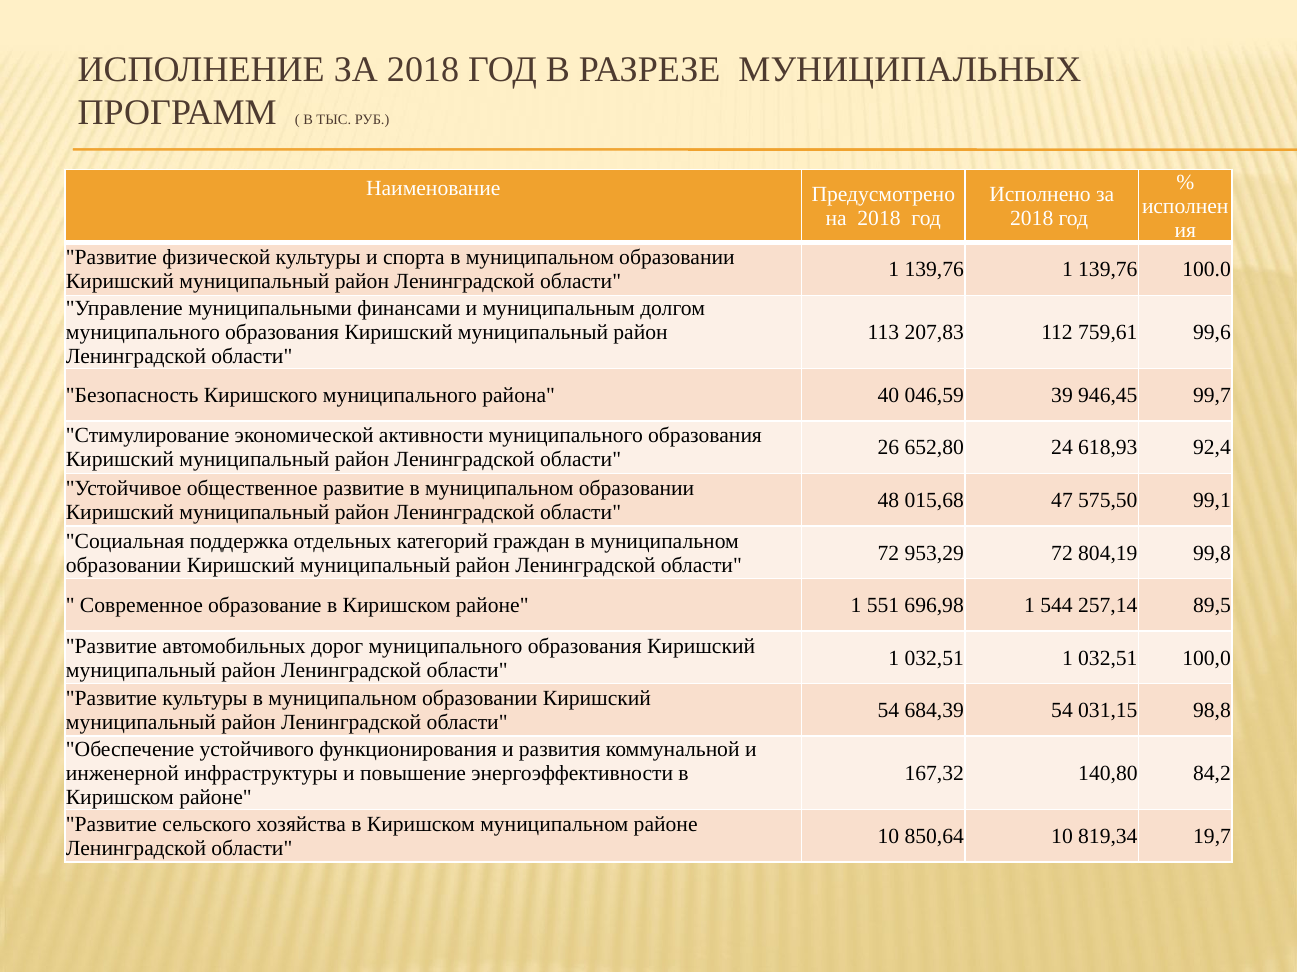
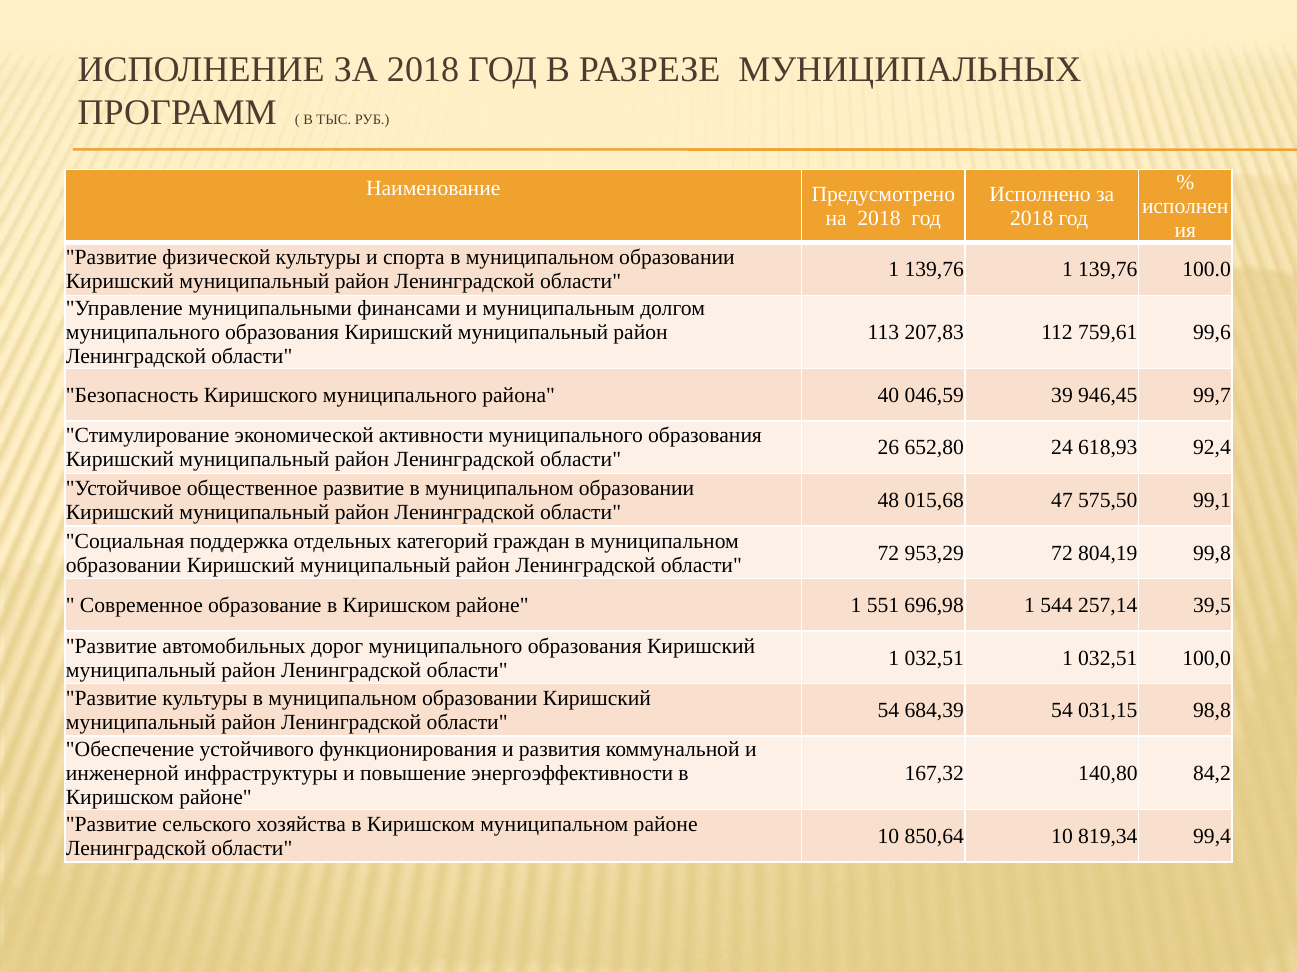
89,5: 89,5 -> 39,5
19,7: 19,7 -> 99,4
